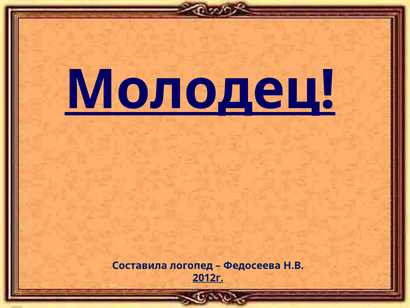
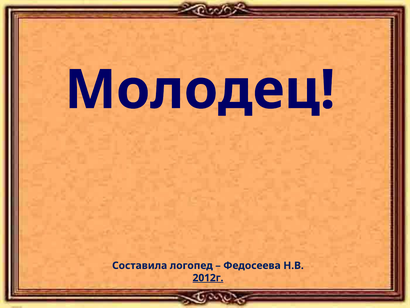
Молодец underline: present -> none
